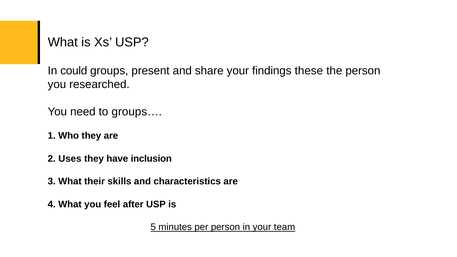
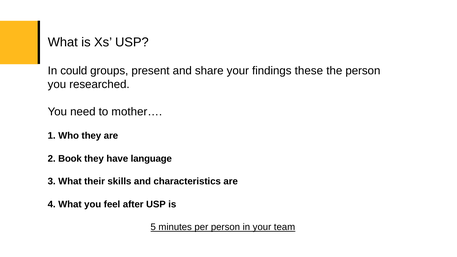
groups…: groups… -> mother…
Uses: Uses -> Book
inclusion: inclusion -> language
